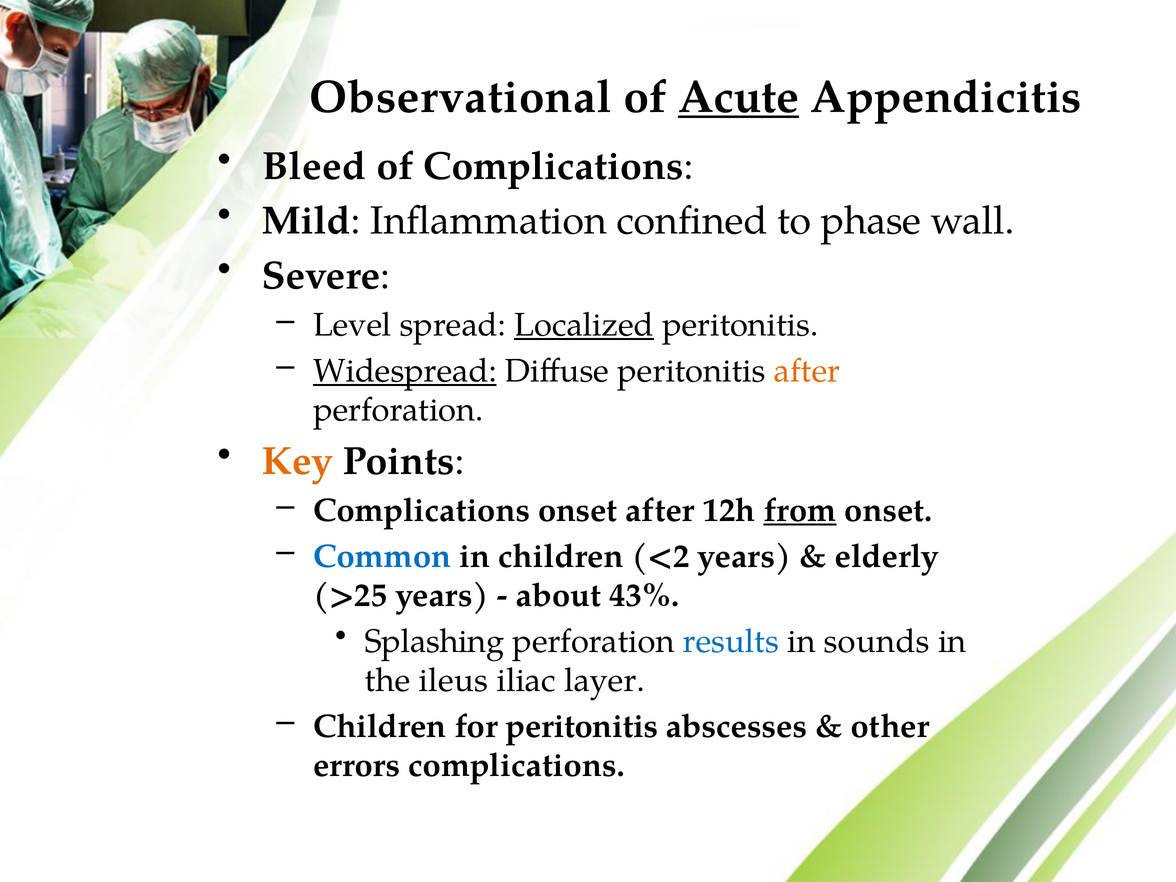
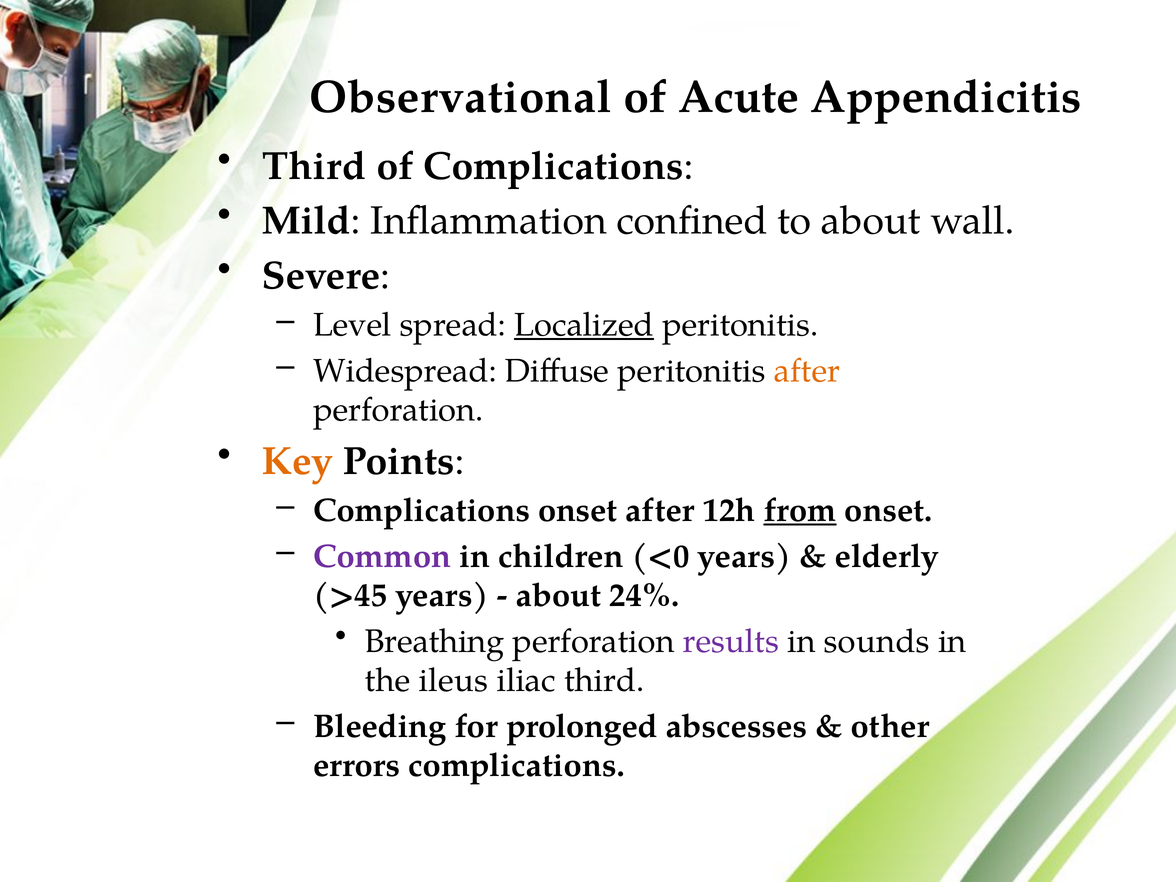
Acute underline: present -> none
Bleed at (314, 166): Bleed -> Third
to phase: phase -> about
Widespread underline: present -> none
Common colour: blue -> purple
<2: <2 -> <0
>25: >25 -> >45
43%: 43% -> 24%
Splashing: Splashing -> Breathing
results colour: blue -> purple
iliac layer: layer -> third
Children at (380, 726): Children -> Bleeding
for peritonitis: peritonitis -> prolonged
